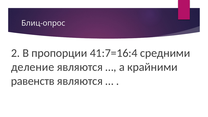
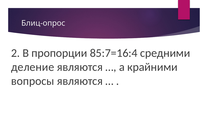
41:7=16:4: 41:7=16:4 -> 85:7=16:4
равенств: равенств -> вопросы
